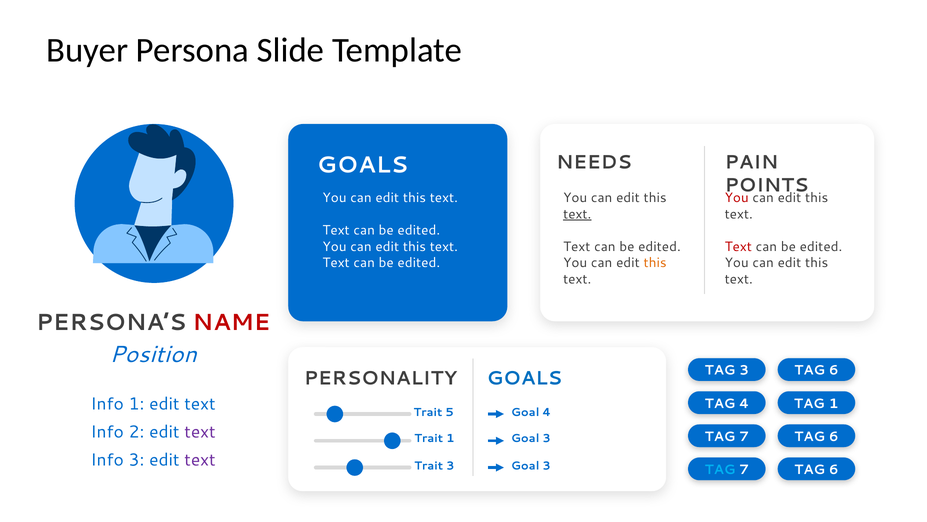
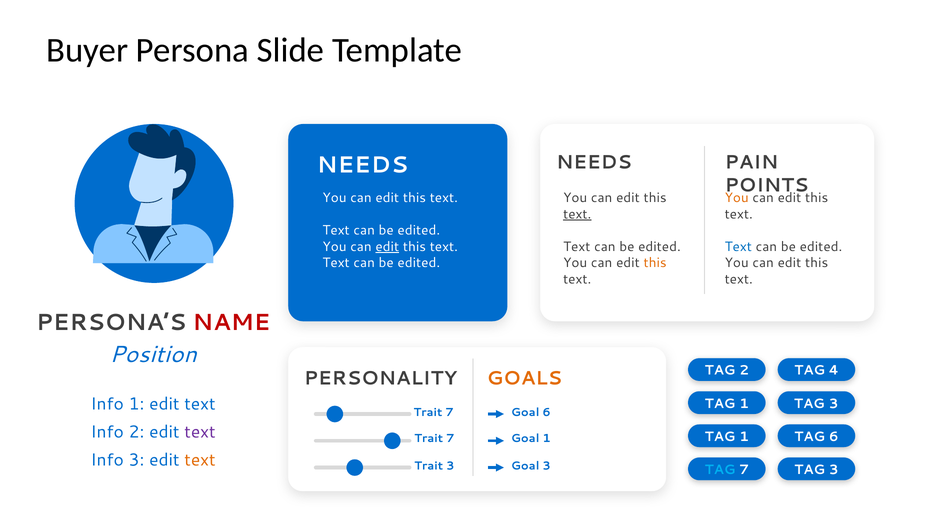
GOALS at (363, 165): GOALS -> NEEDS
You at (737, 198) colour: red -> orange
edit at (387, 246) underline: none -> present
Text at (738, 246) colour: red -> blue
TAG 3: 3 -> 2
6 at (834, 370): 6 -> 4
GOALS at (524, 378) colour: blue -> orange
4 at (744, 403): 4 -> 1
1 at (834, 403): 1 -> 3
5 at (450, 412): 5 -> 7
Goal 4: 4 -> 6
7 at (744, 436): 7 -> 1
1 at (450, 438): 1 -> 7
3 at (547, 438): 3 -> 1
text at (200, 460) colour: purple -> orange
6 at (834, 469): 6 -> 3
